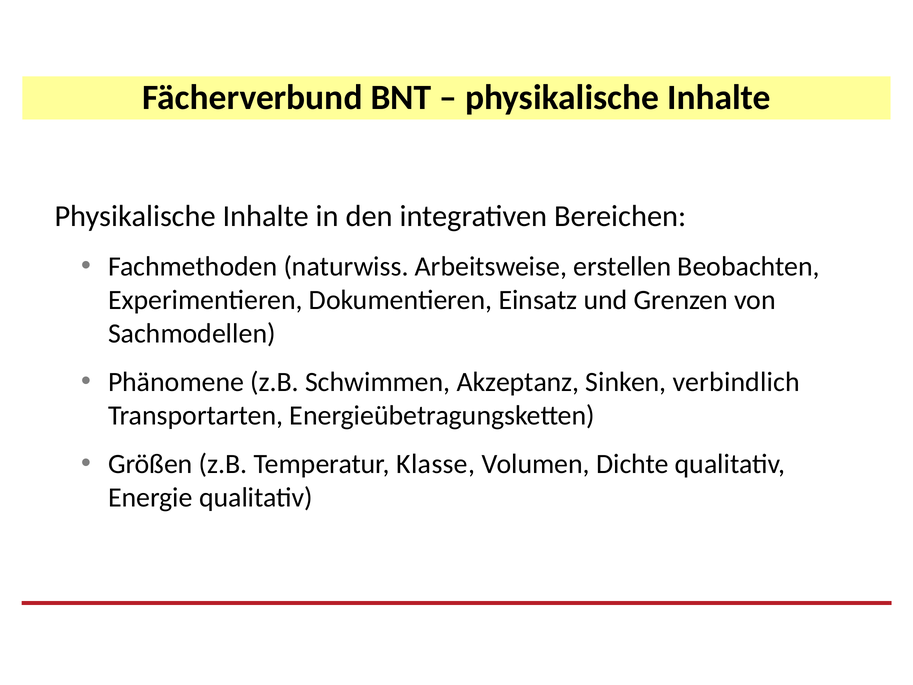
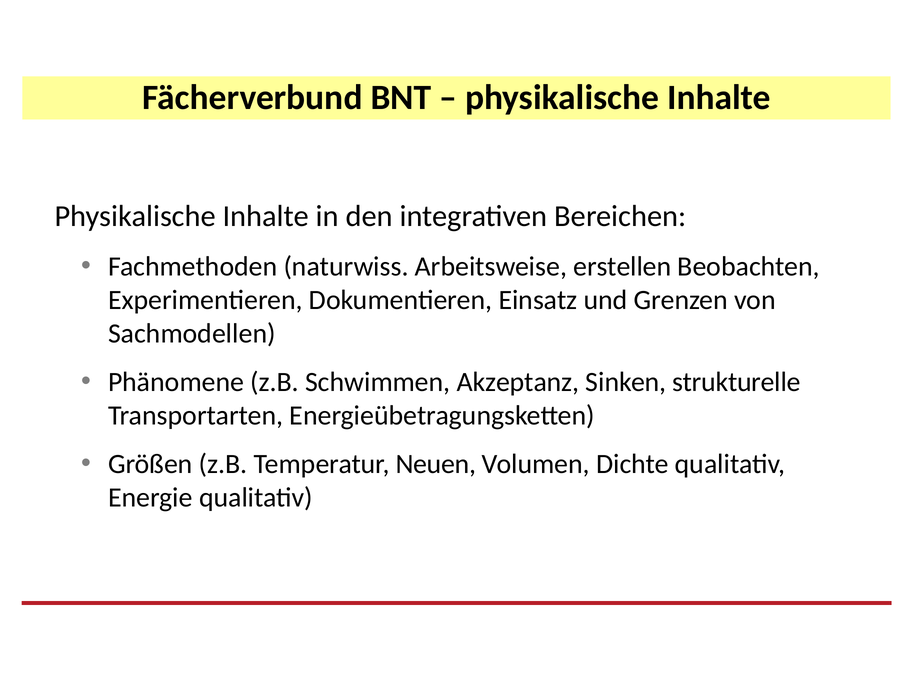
verbindlich: verbindlich -> strukturelle
Klasse: Klasse -> Neuen
